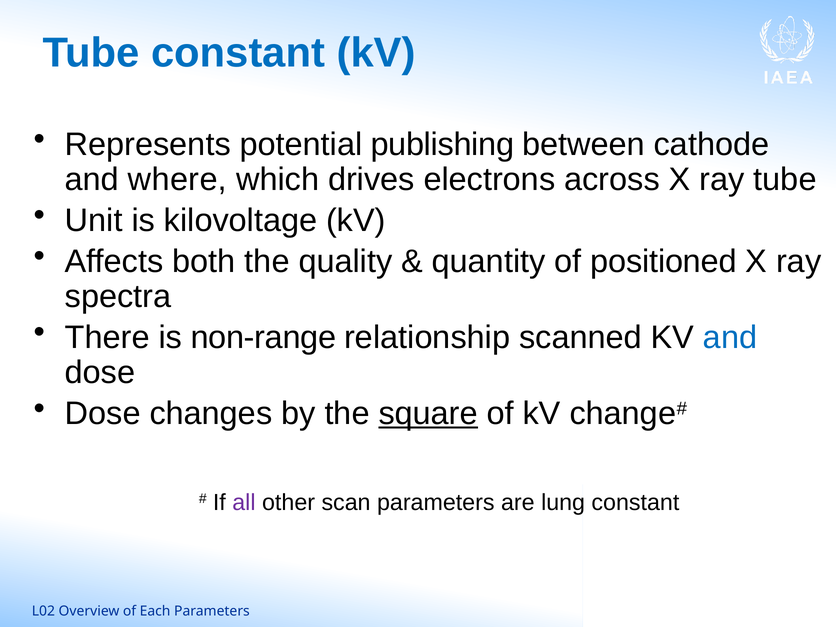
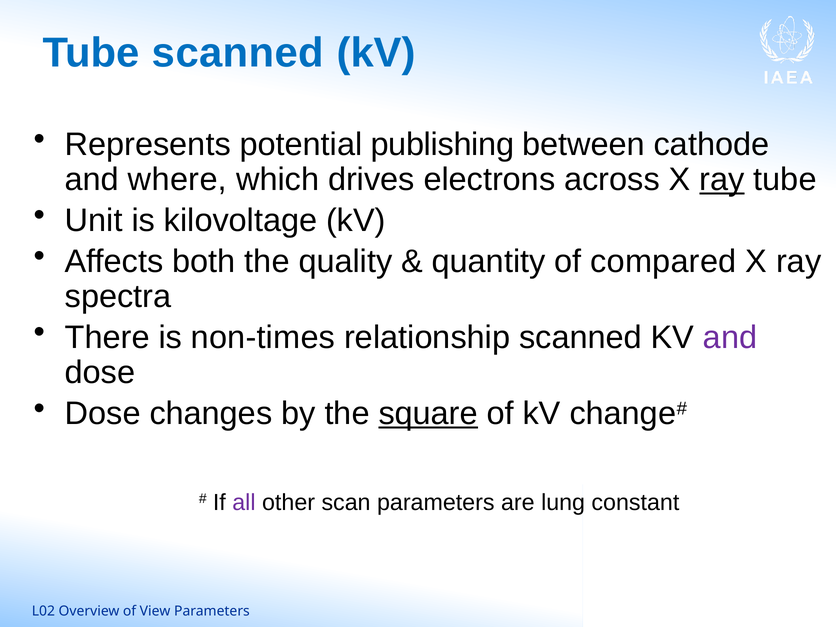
Tube constant: constant -> scanned
ray at (722, 180) underline: none -> present
positioned: positioned -> compared
non-range: non-range -> non-times
and at (730, 338) colour: blue -> purple
Each: Each -> View
